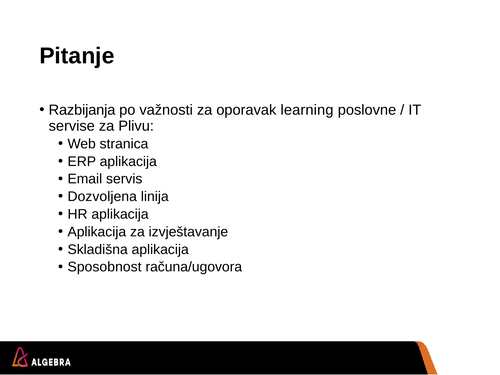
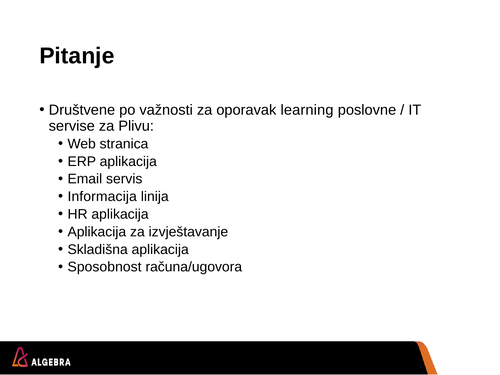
Razbijanja: Razbijanja -> Društvene
Dozvoljena: Dozvoljena -> Informacija
